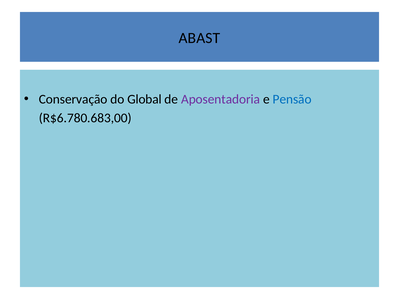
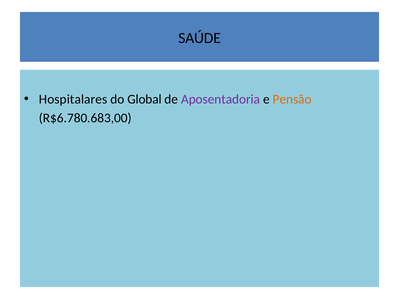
ABAST: ABAST -> SAÚDE
Conservação: Conservação -> Hospitalares
Pensão colour: blue -> orange
